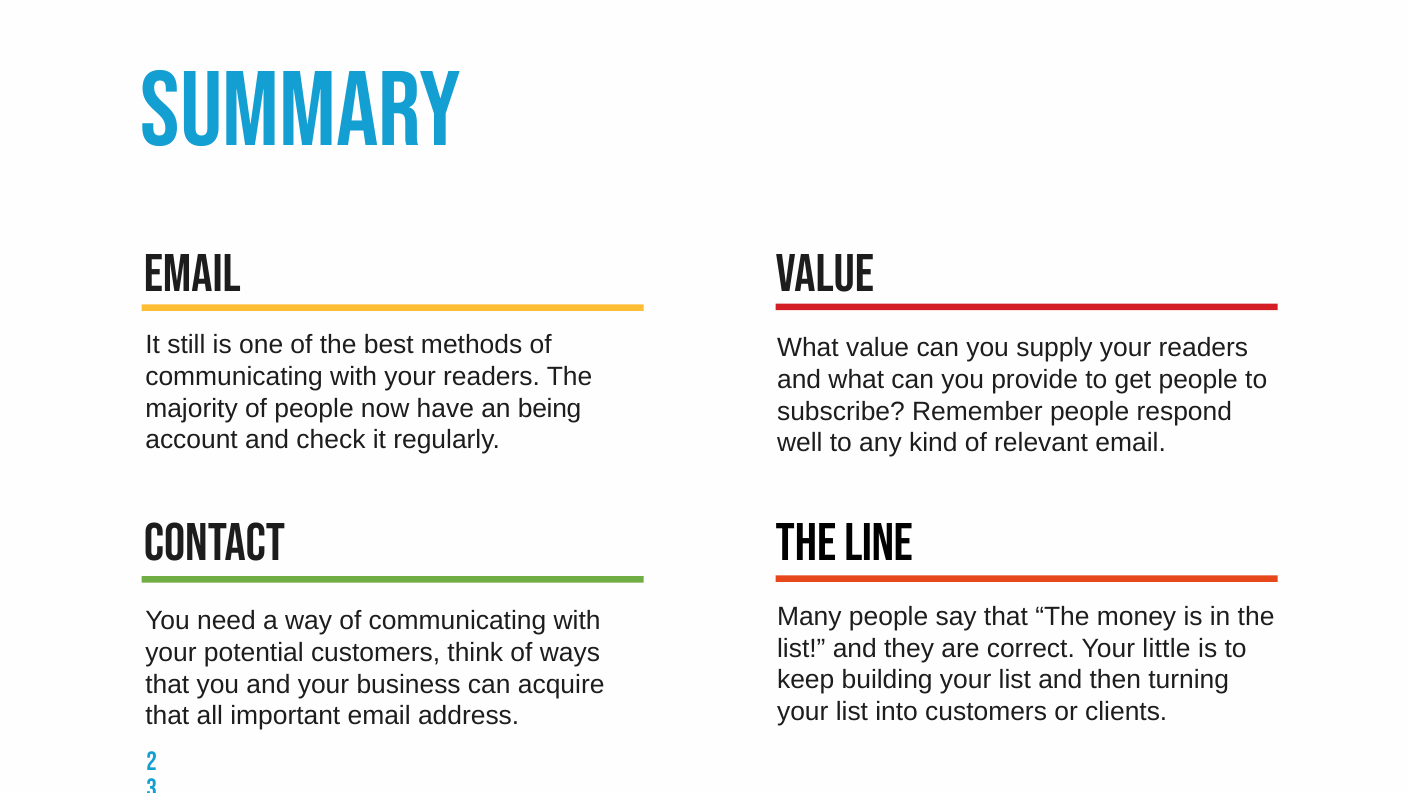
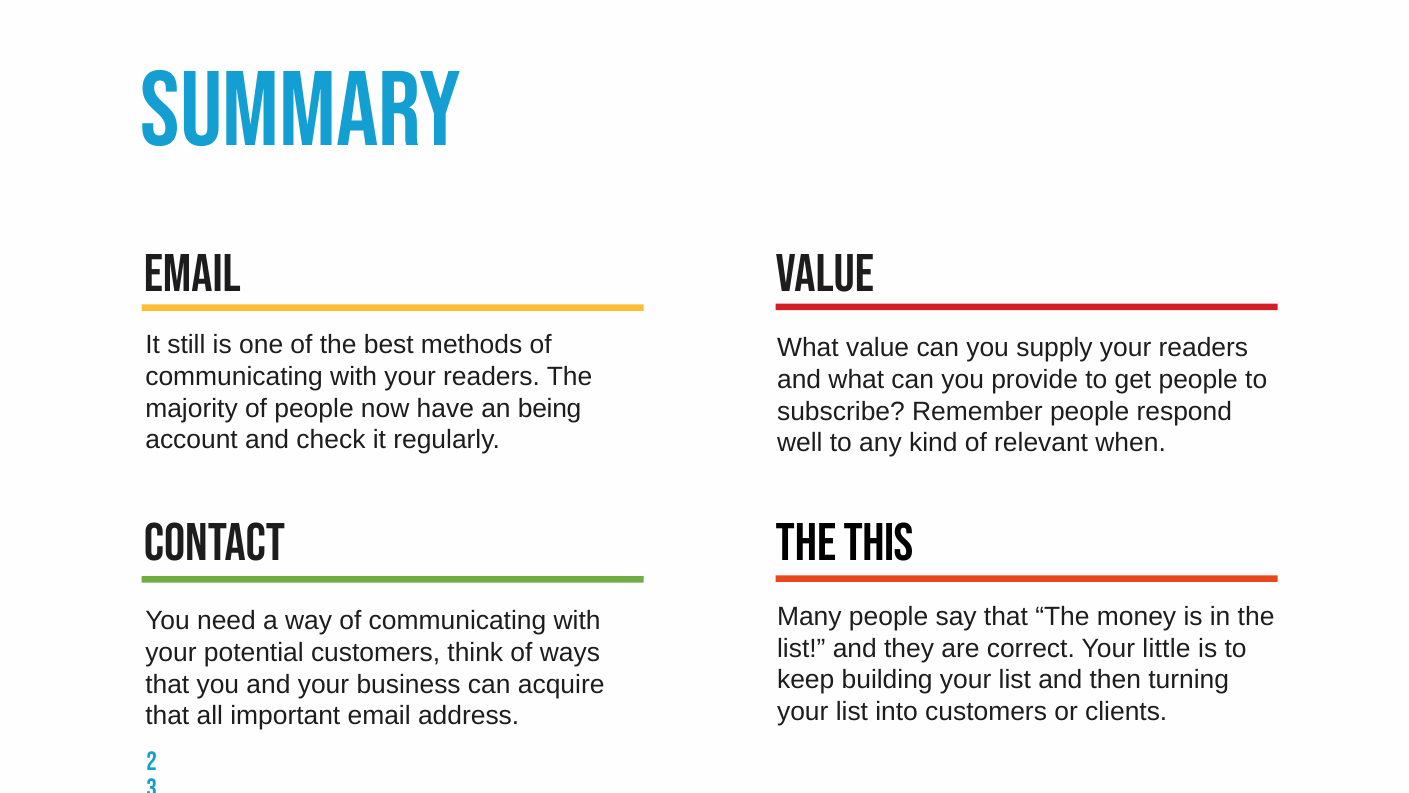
relevant email: email -> when
line: line -> this
